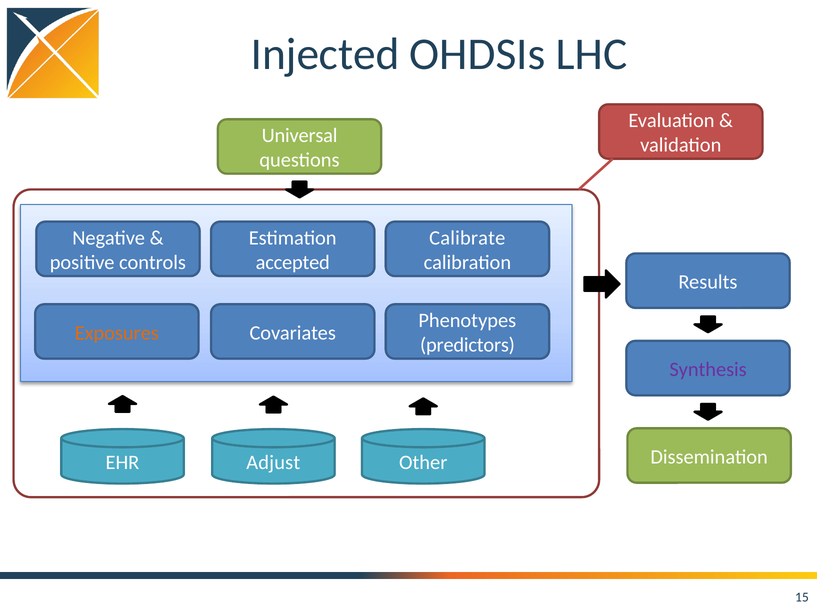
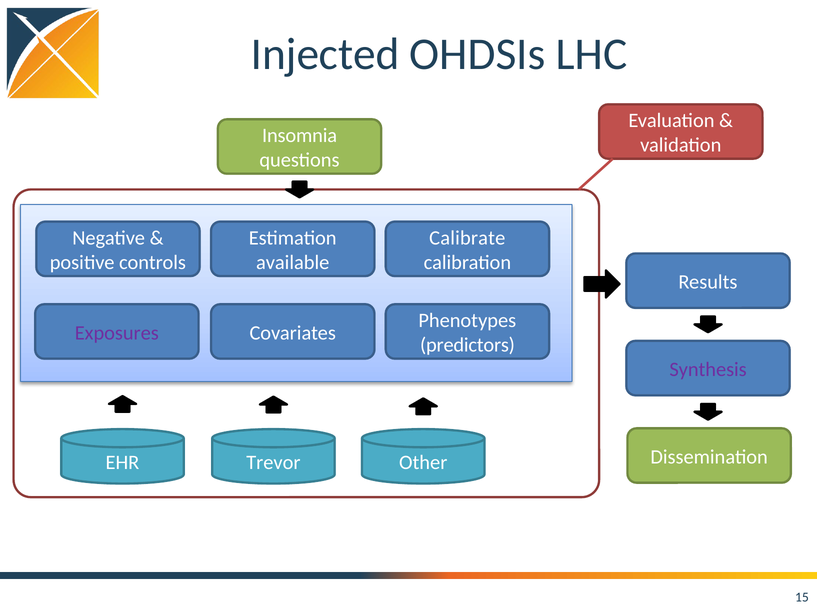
Universal: Universal -> Insomnia
accepted: accepted -> available
Exposures colour: orange -> purple
Adjust: Adjust -> Trevor
